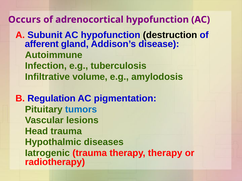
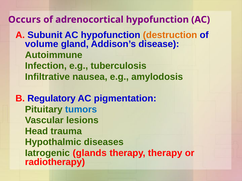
destruction colour: black -> orange
afferent: afferent -> volume
volume: volume -> nausea
Regulation: Regulation -> Regulatory
Iatrogenic trauma: trauma -> glands
